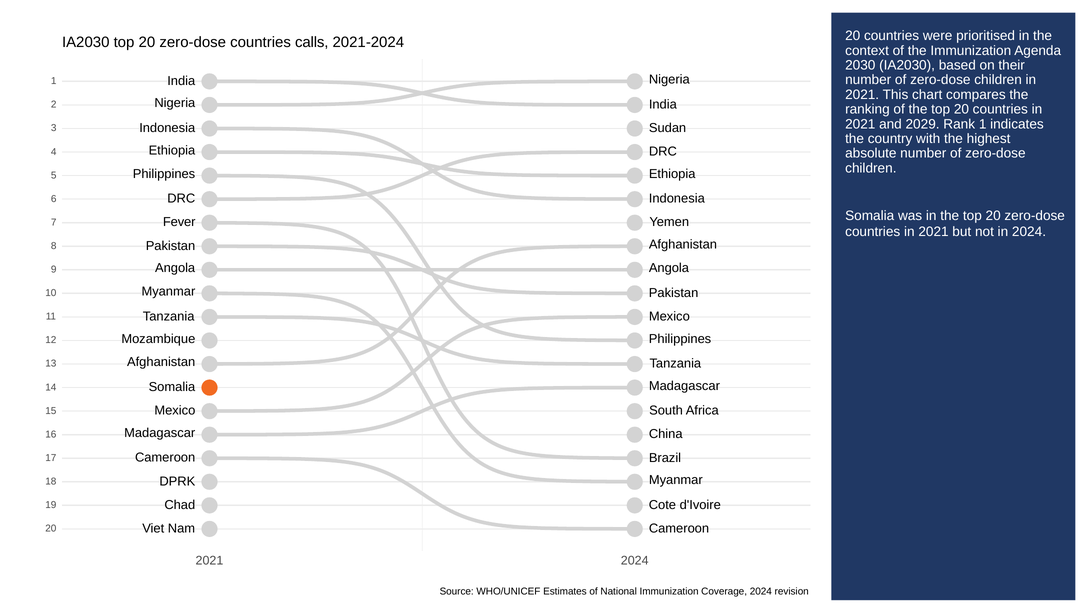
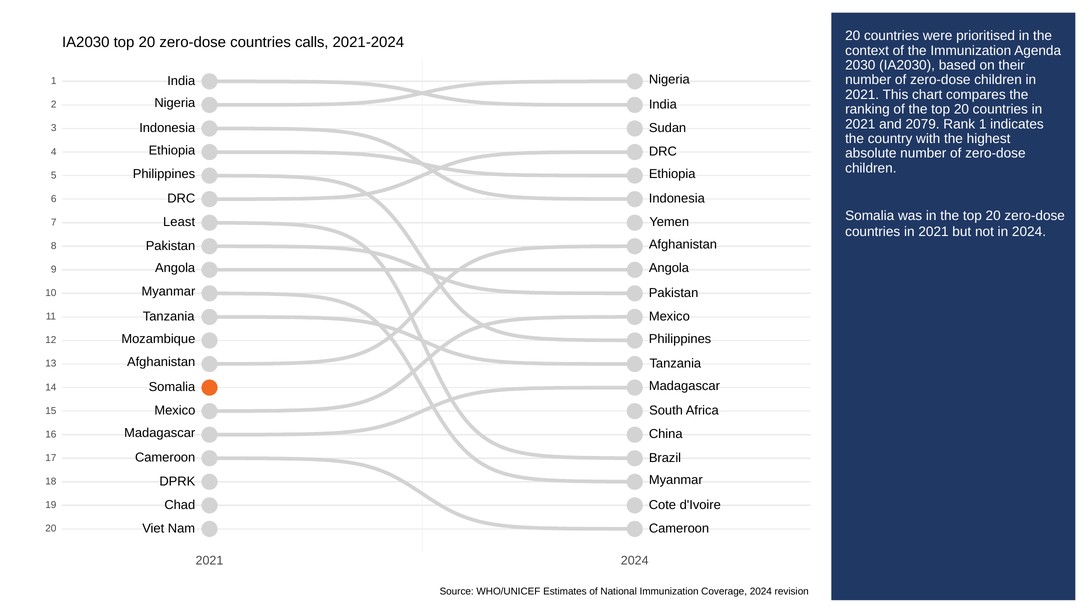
2029: 2029 -> 2079
Fever: Fever -> Least
